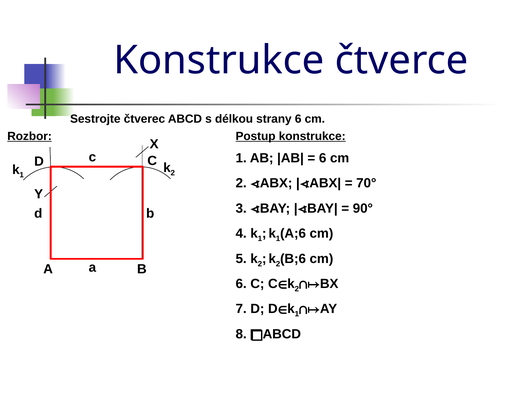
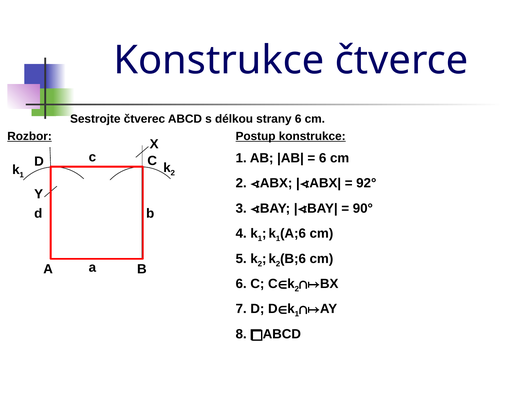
70°: 70° -> 92°
